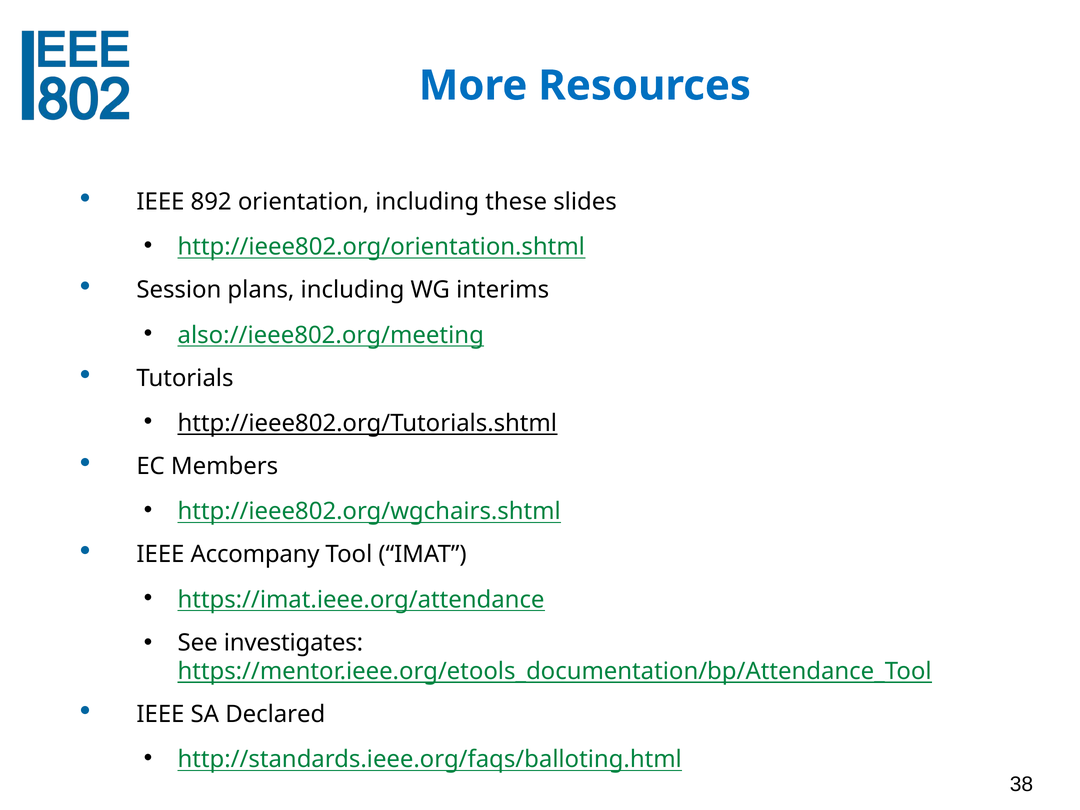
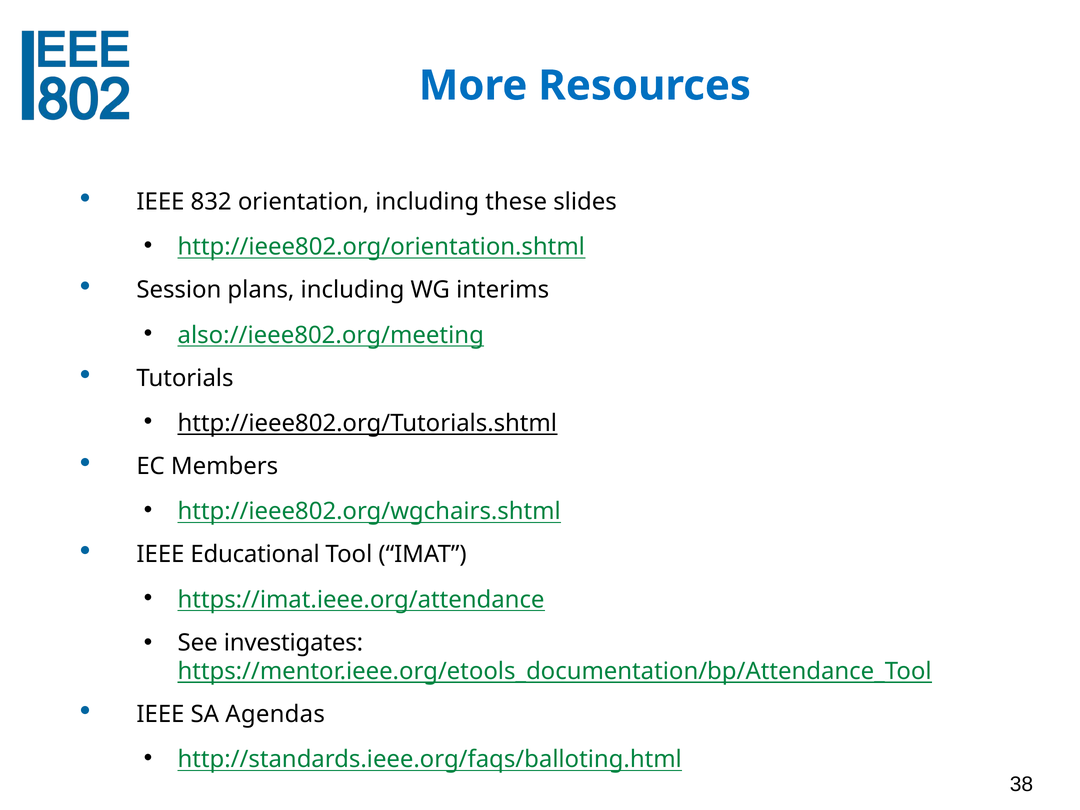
892: 892 -> 832
Accompany: Accompany -> Educational
Declared: Declared -> Agendas
